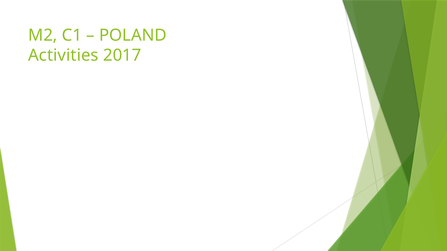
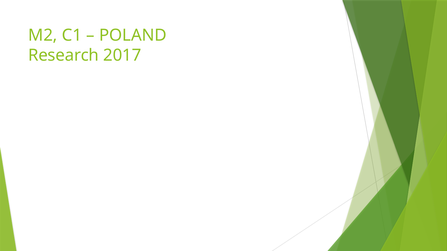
Activities: Activities -> Research
